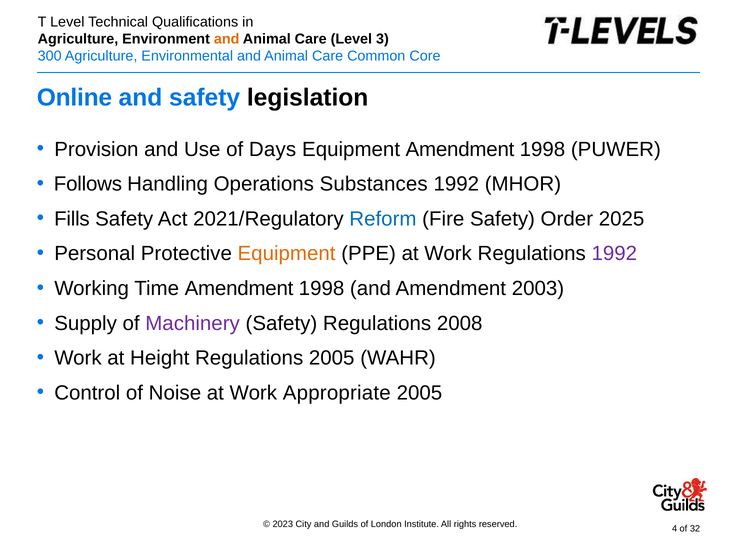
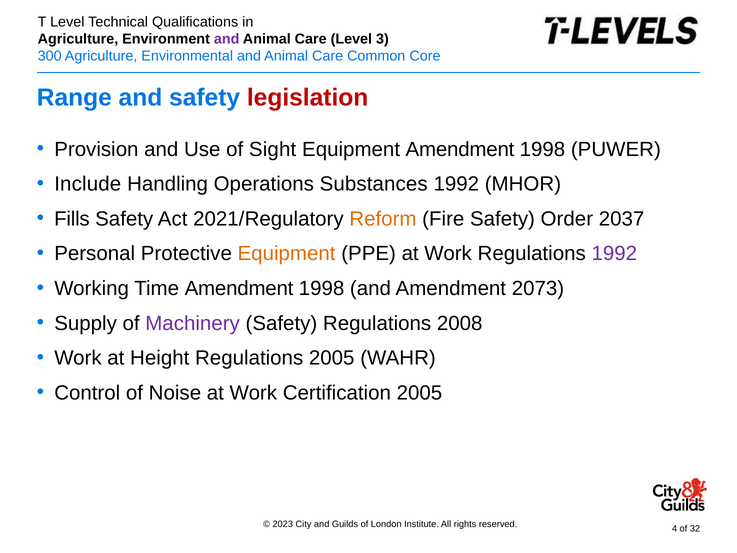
and at (227, 39) colour: orange -> purple
Online: Online -> Range
legislation colour: black -> red
Days: Days -> Sight
Follows: Follows -> Include
Reform colour: blue -> orange
2025: 2025 -> 2037
2003: 2003 -> 2073
Appropriate: Appropriate -> Certification
